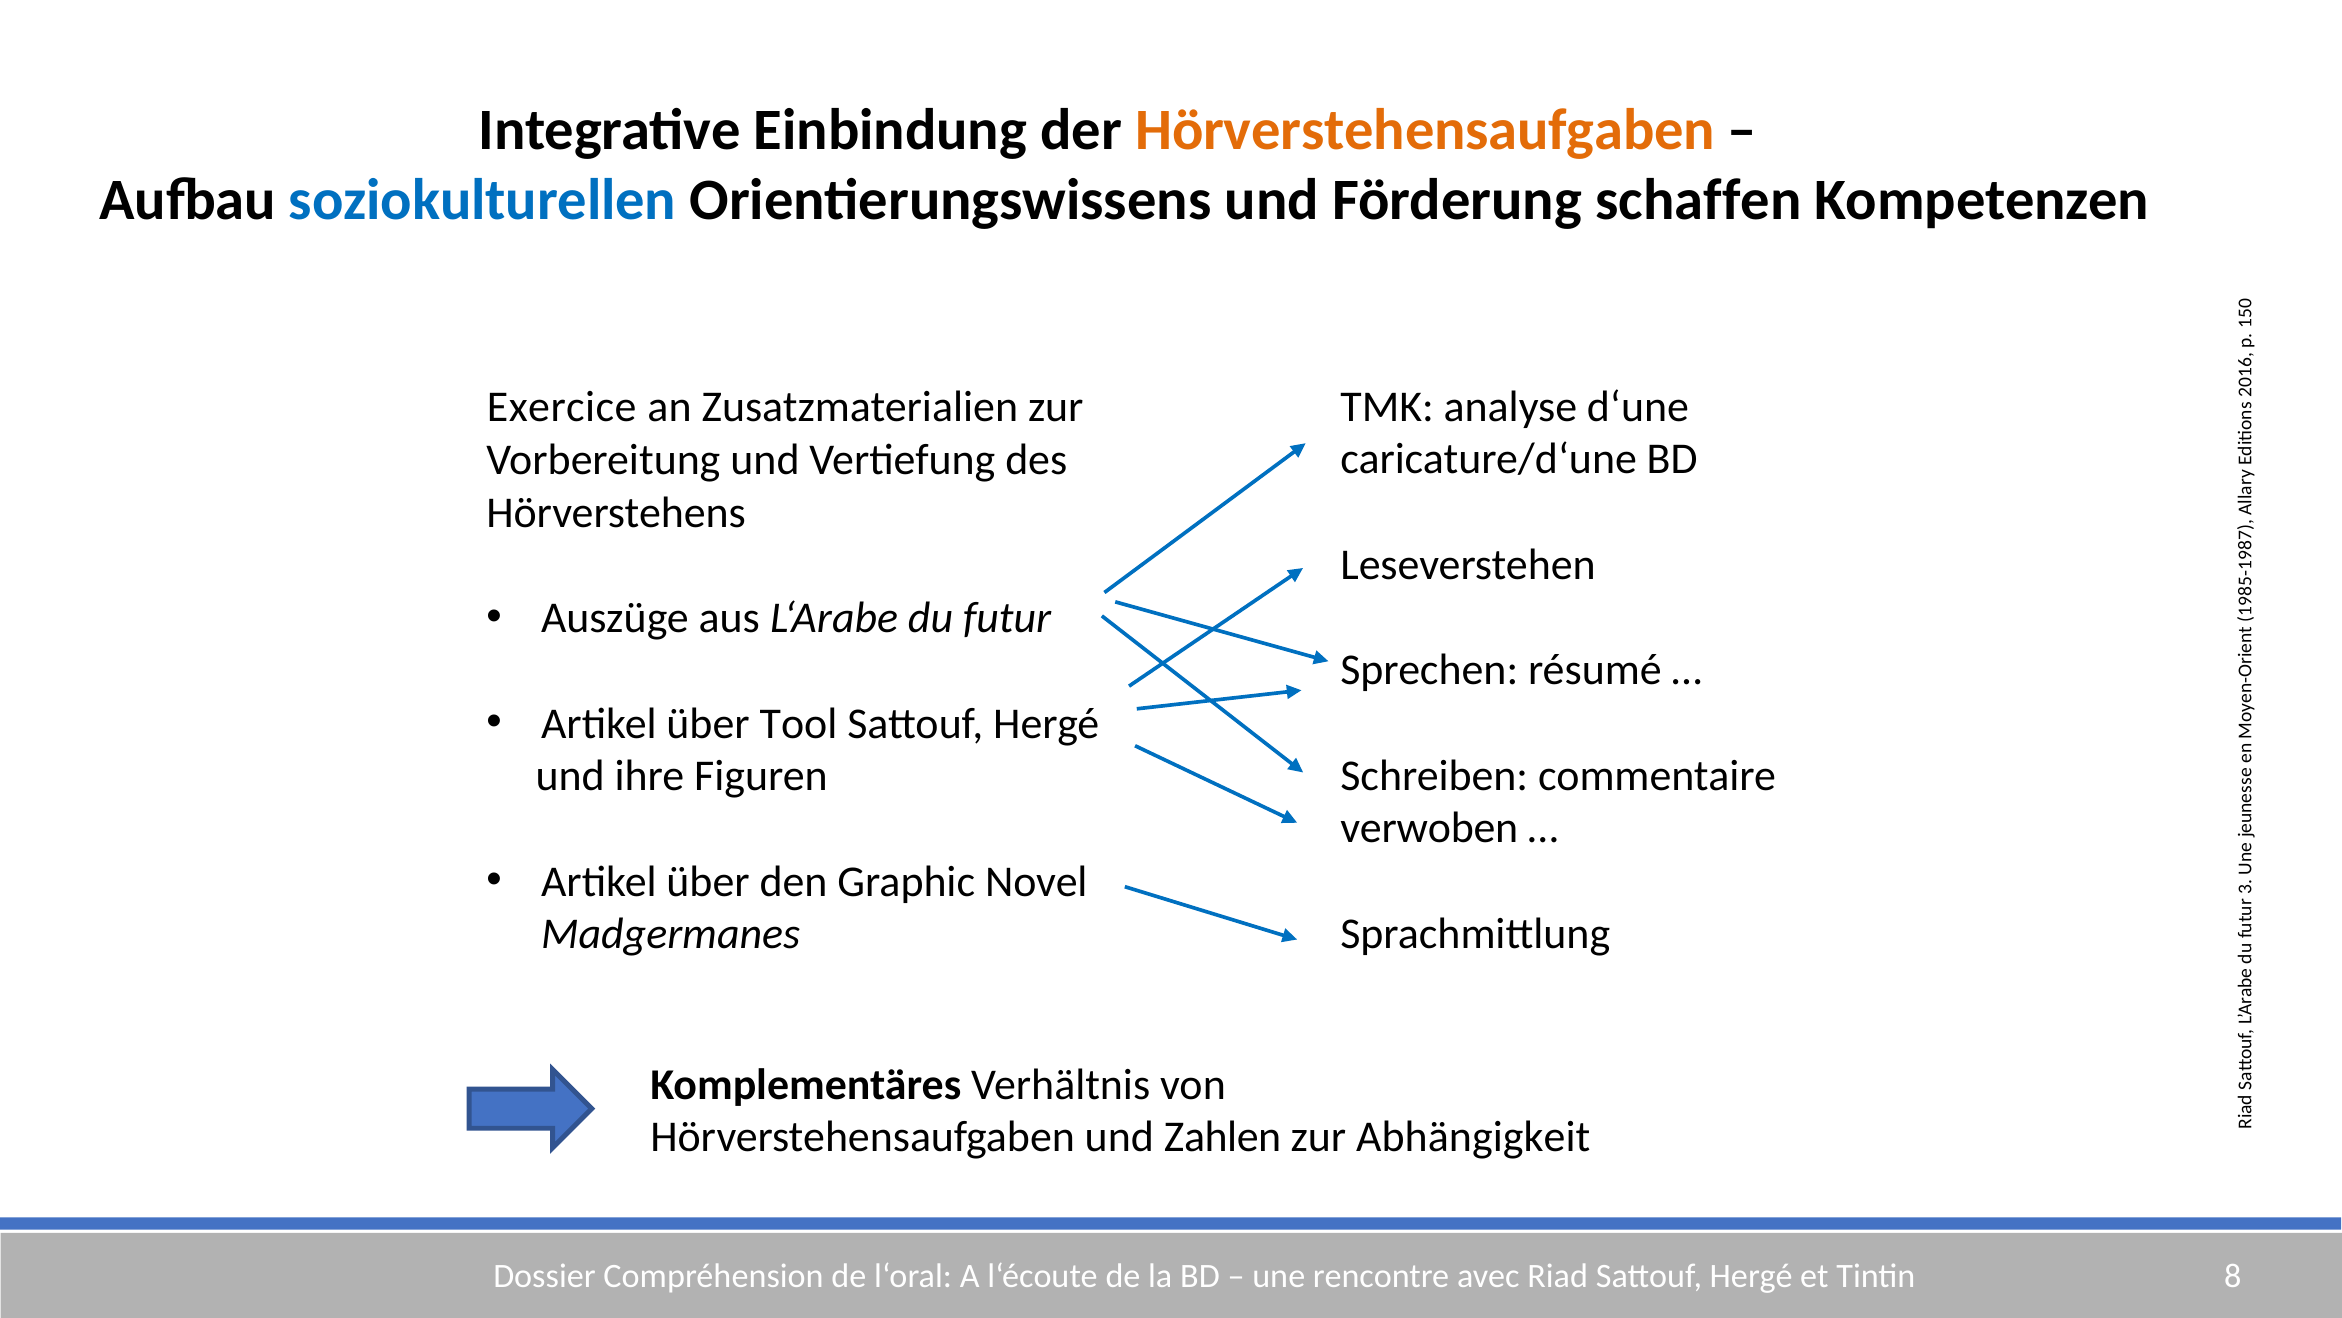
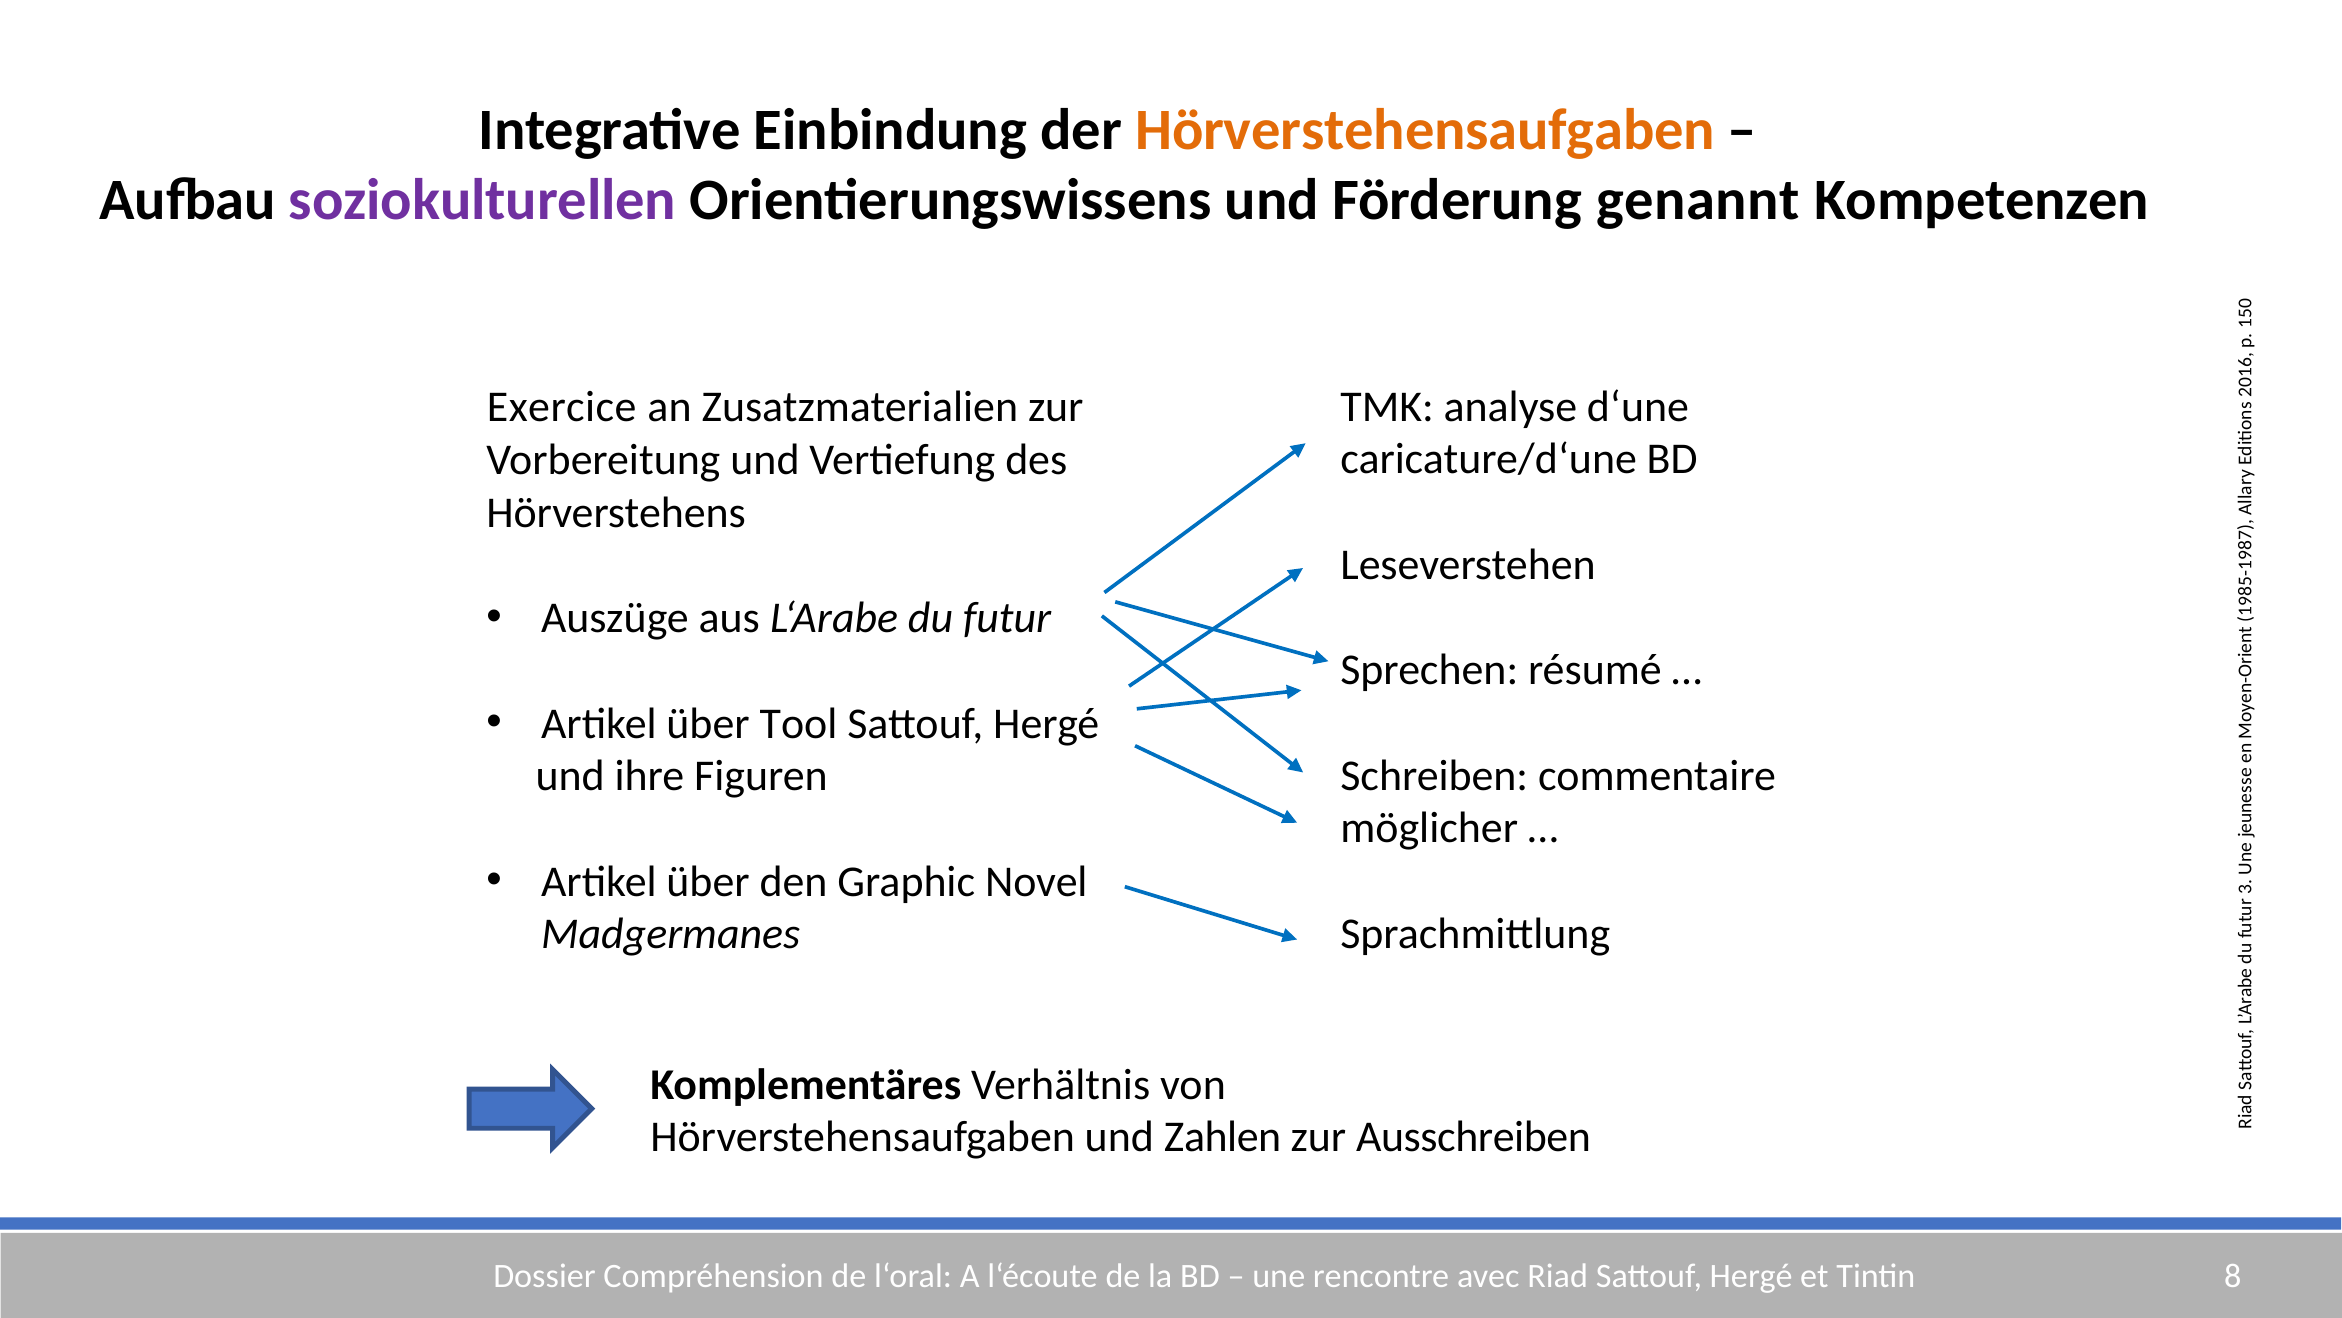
soziokulturellen colour: blue -> purple
schaffen: schaffen -> genannt
verwoben: verwoben -> möglicher
Abhängigkeit: Abhängigkeit -> Ausschreiben
